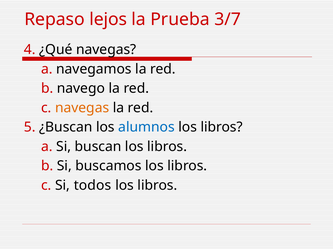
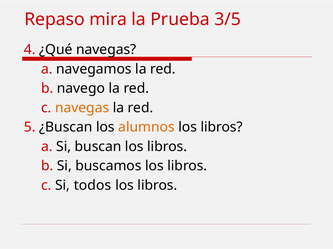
lejos: lejos -> mira
3/7: 3/7 -> 3/5
alumnos colour: blue -> orange
